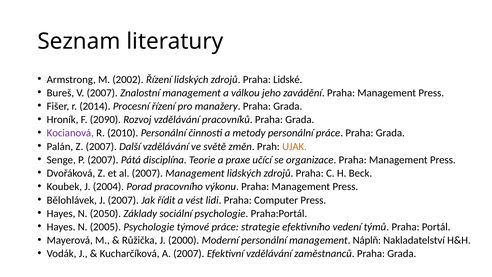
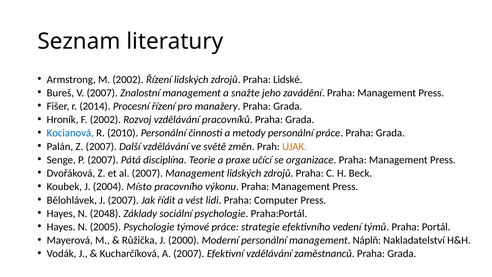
válkou: válkou -> snažte
F 2090: 2090 -> 2002
Kocianová colour: purple -> blue
Porad: Porad -> Místo
2050: 2050 -> 2048
